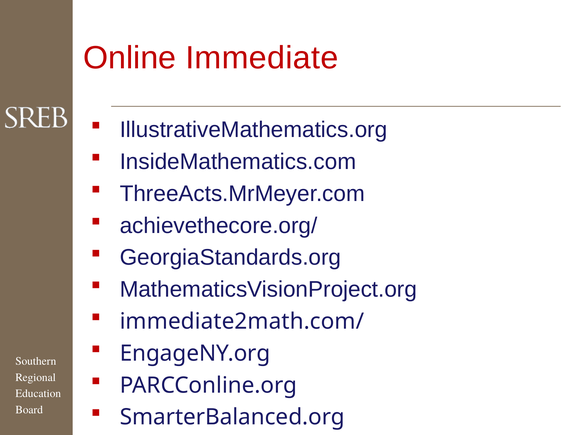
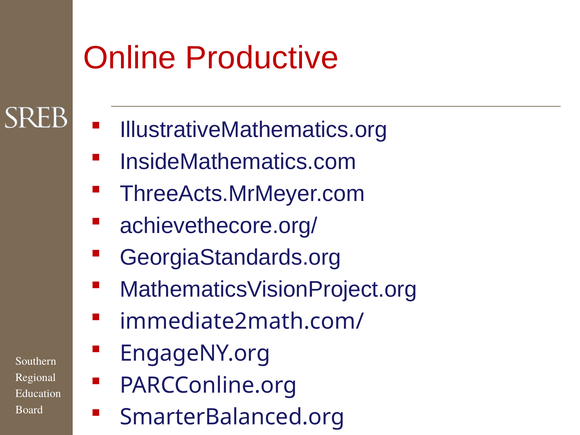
Immediate: Immediate -> Productive
